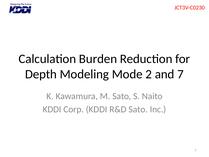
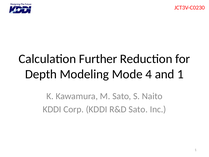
Burden: Burden -> Further
2: 2 -> 4
and 7: 7 -> 1
